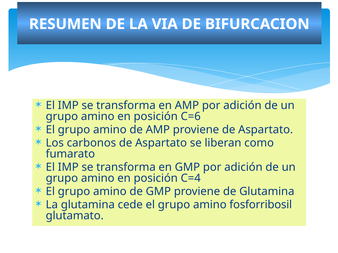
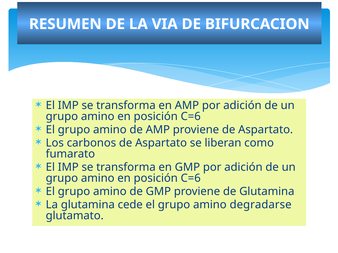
C=4 at (191, 178): C=4 -> C=6
fosforribosil: fosforribosil -> degradarse
